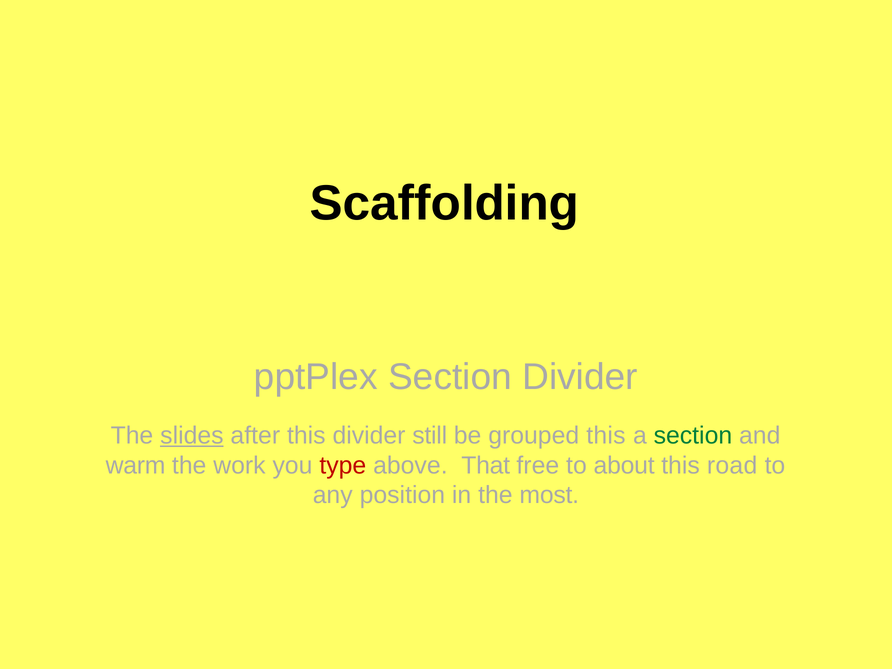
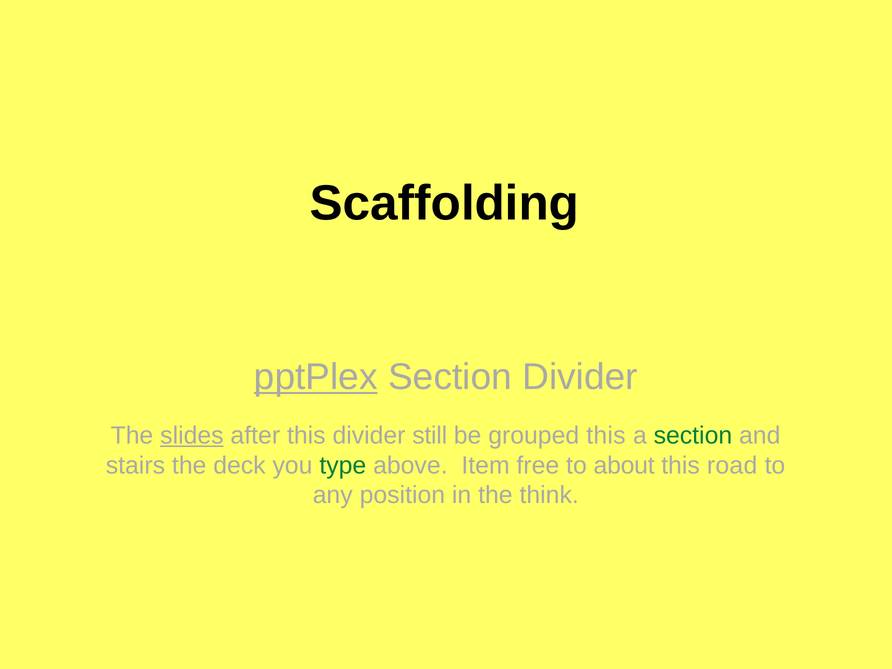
pptPlex underline: none -> present
warm: warm -> stairs
work: work -> deck
type colour: red -> green
That: That -> Item
most: most -> think
